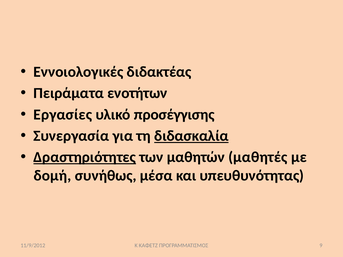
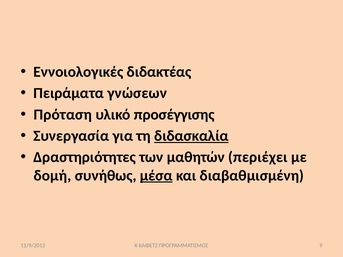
ενοτήτων: ενοτήτων -> γνώσεων
Εργασίες: Εργασίες -> Πρόταση
Δραστηριότητες underline: present -> none
μαθητές: μαθητές -> περιέχει
μέσα underline: none -> present
υπευθυνότητας: υπευθυνότητας -> διαβαθμισμένη
